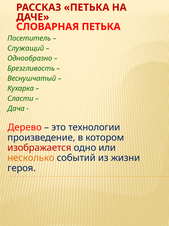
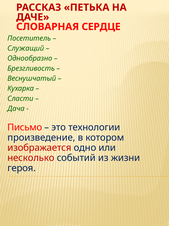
СЛОВАРНАЯ ПЕТЬКА: ПЕТЬКА -> СЕРДЦЕ
Дерево: Дерево -> Письмо
несколько colour: orange -> red
